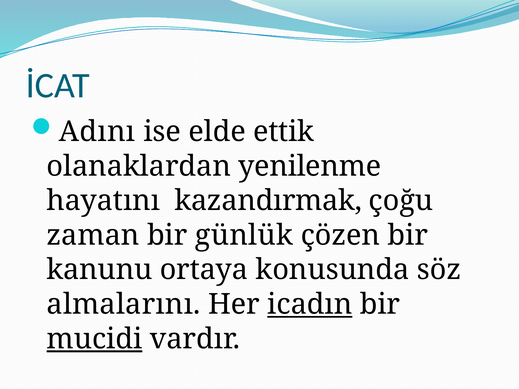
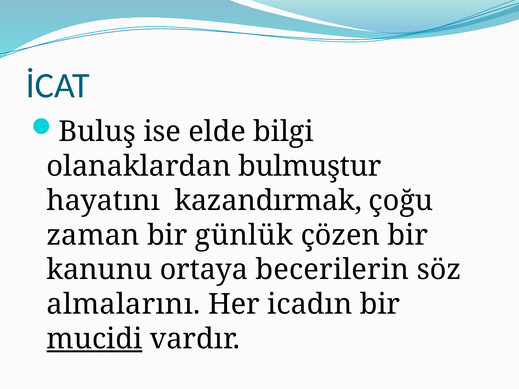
Adını: Adını -> Buluş
ettik: ettik -> bilgi
yenilenme: yenilenme -> bulmuştur
konusunda: konusunda -> becerilerin
icadın underline: present -> none
